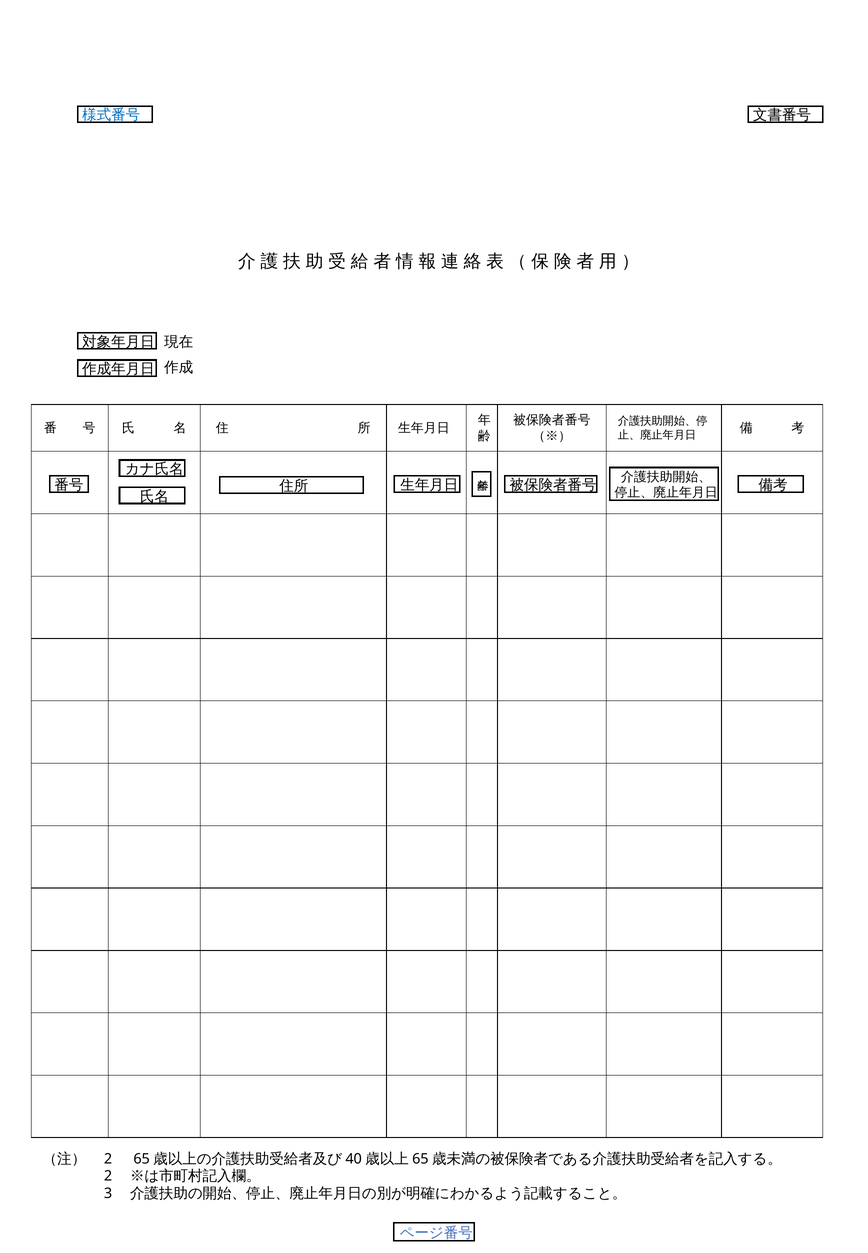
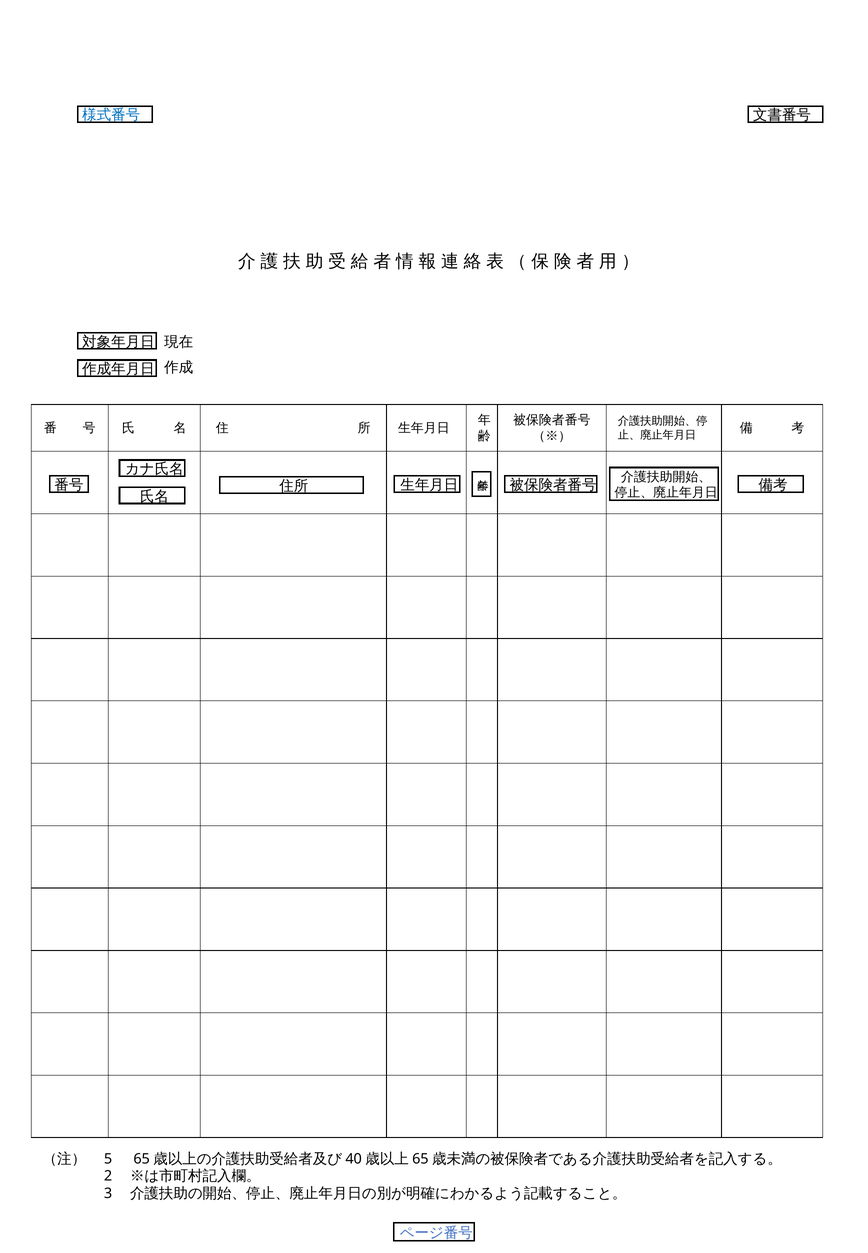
2 at (108, 1160): 2 -> 5
